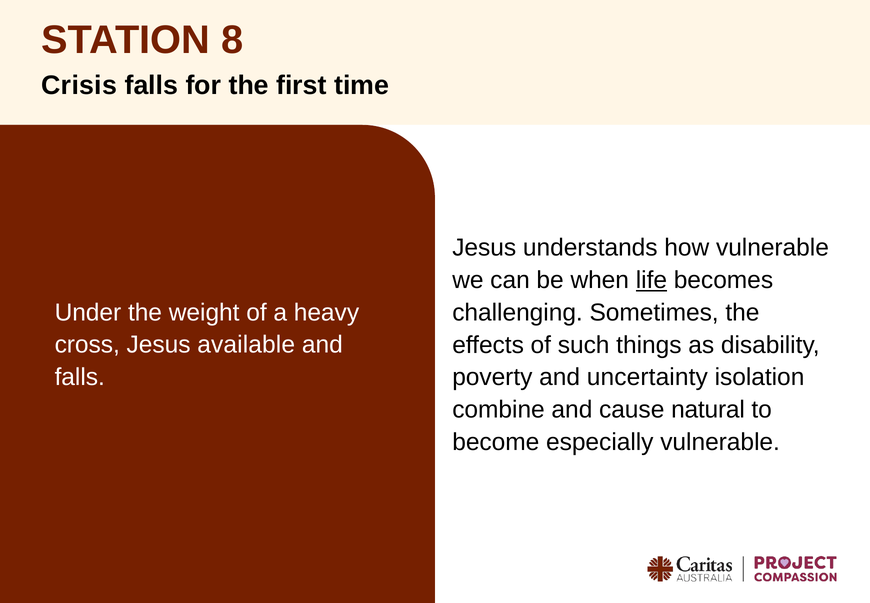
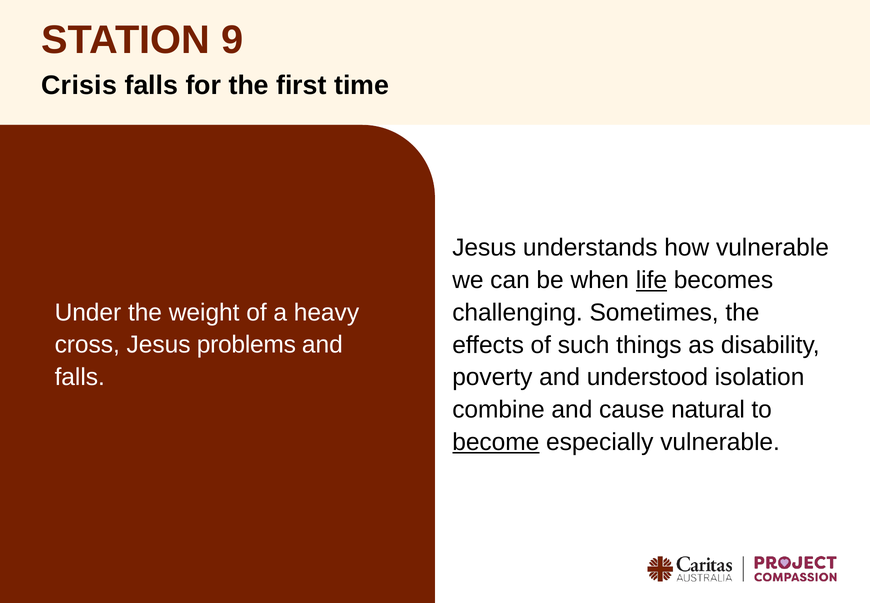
8: 8 -> 9
available: available -> problems
uncertainty: uncertainty -> understood
become underline: none -> present
